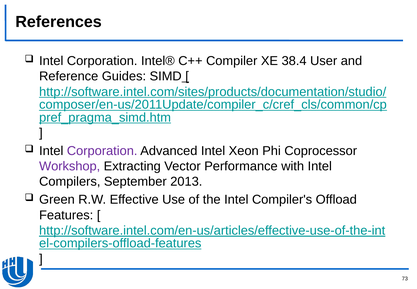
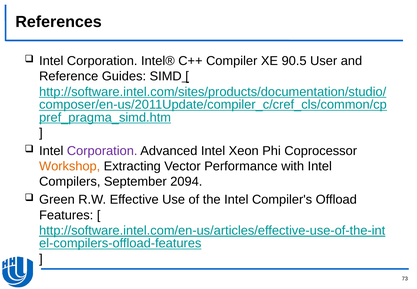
38.4: 38.4 -> 90.5
Workshop colour: purple -> orange
2013: 2013 -> 2094
